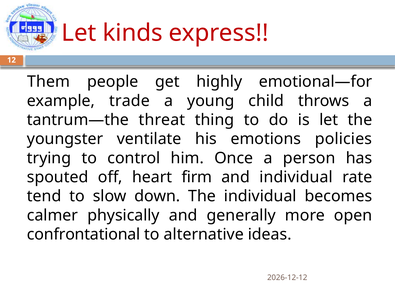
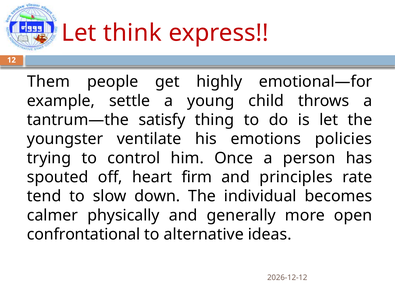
kinds: kinds -> think
trade: trade -> settle
threat: threat -> satisfy
and individual: individual -> principles
